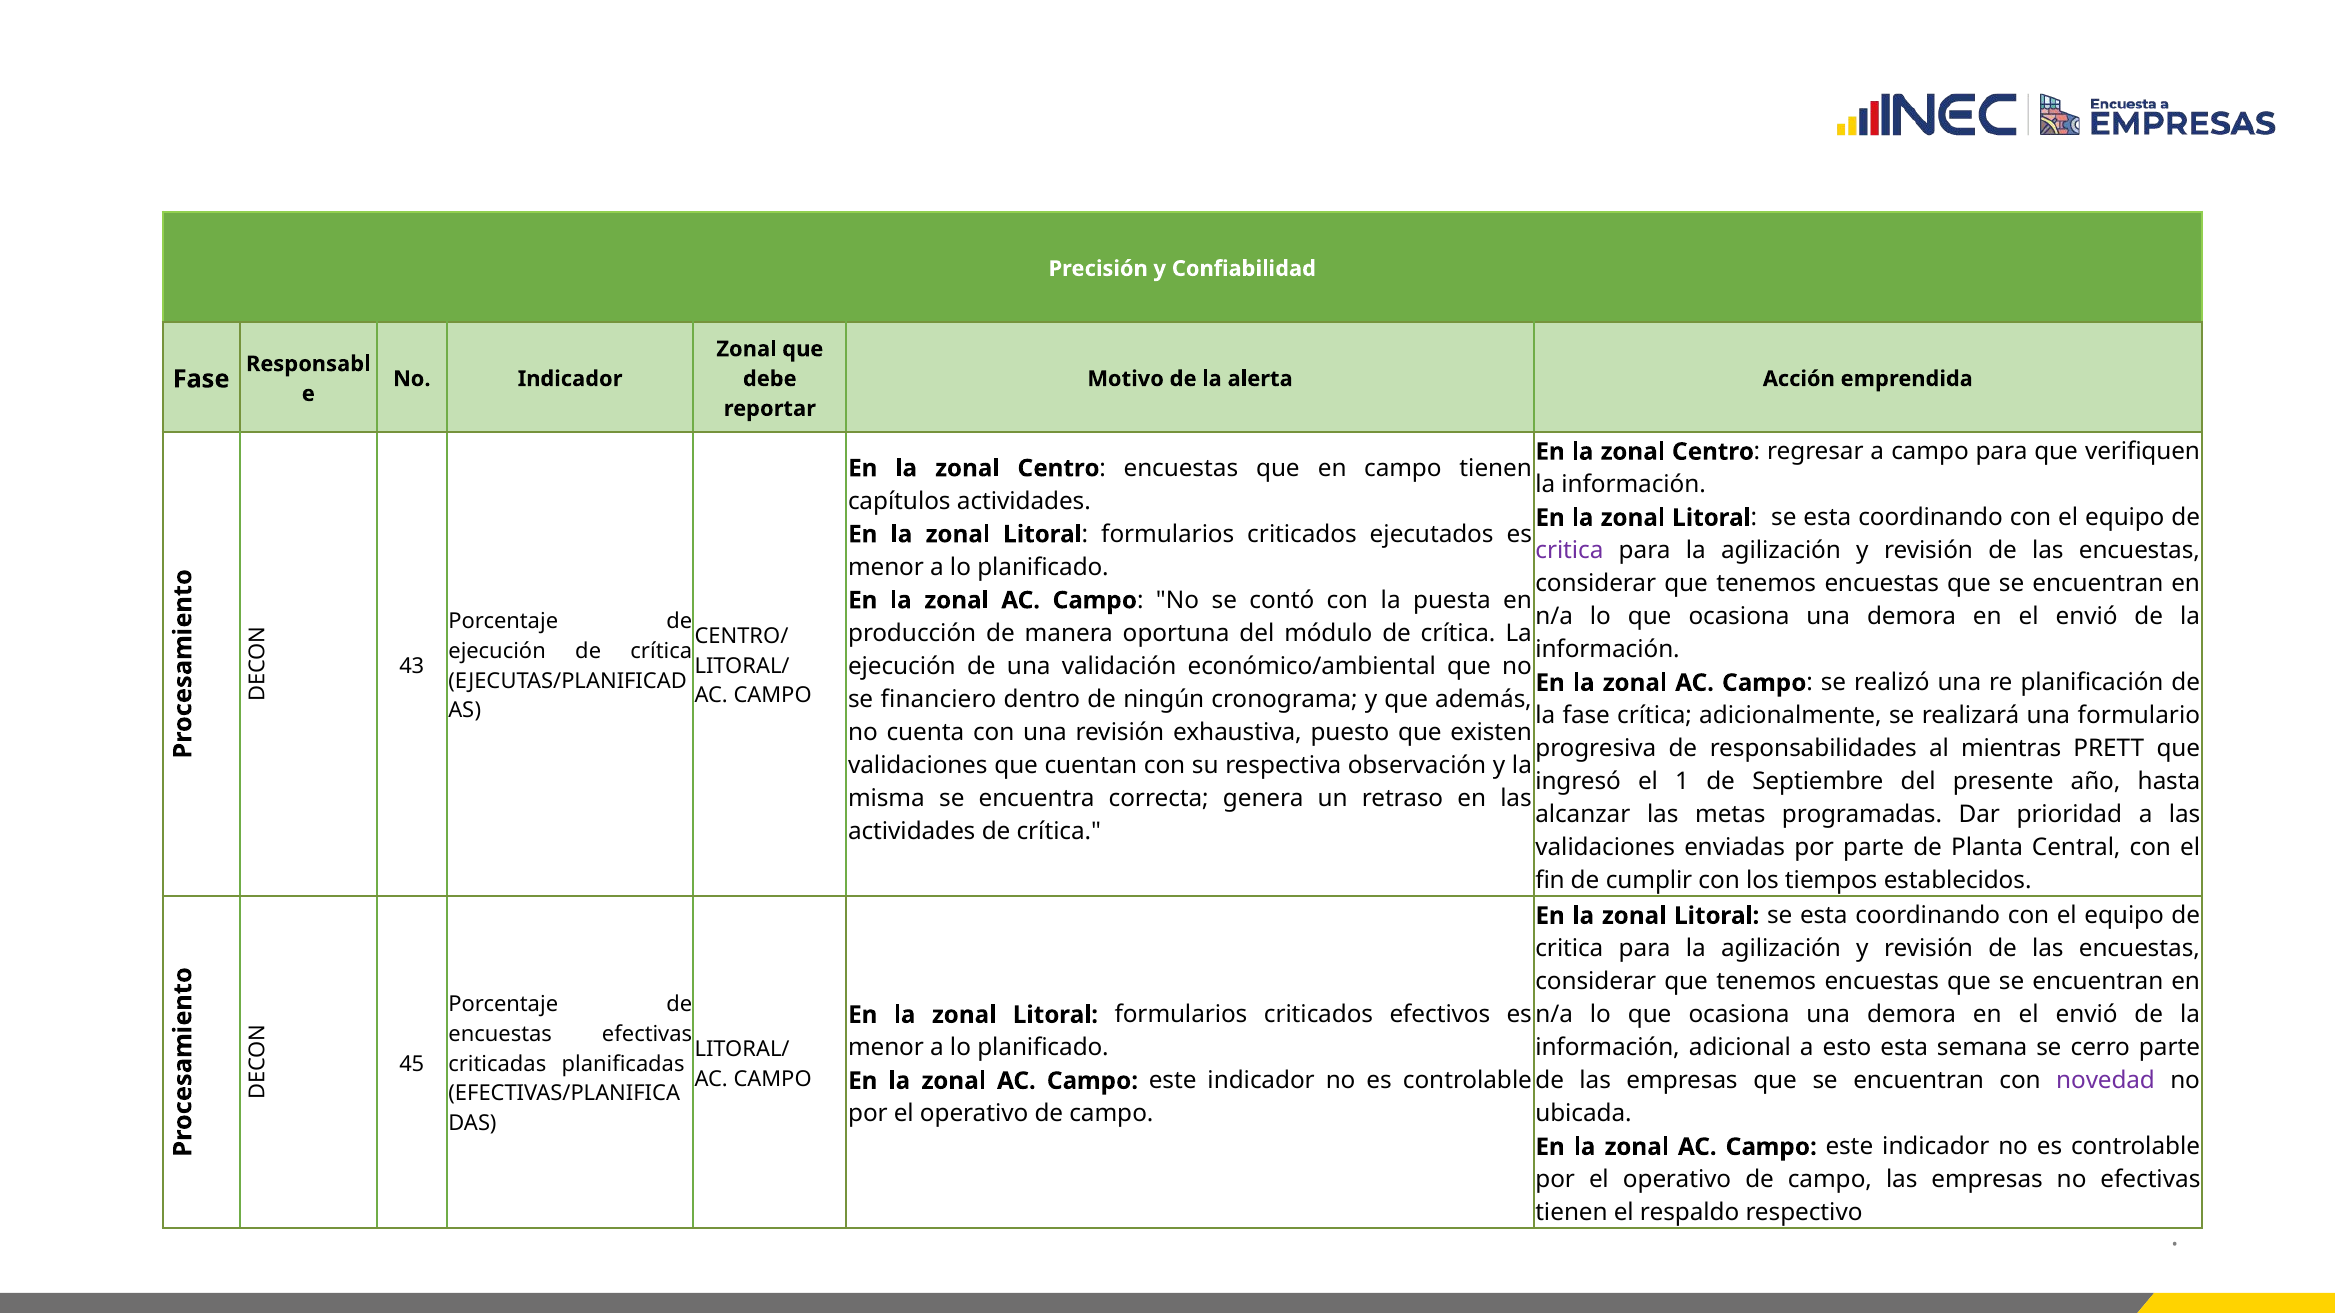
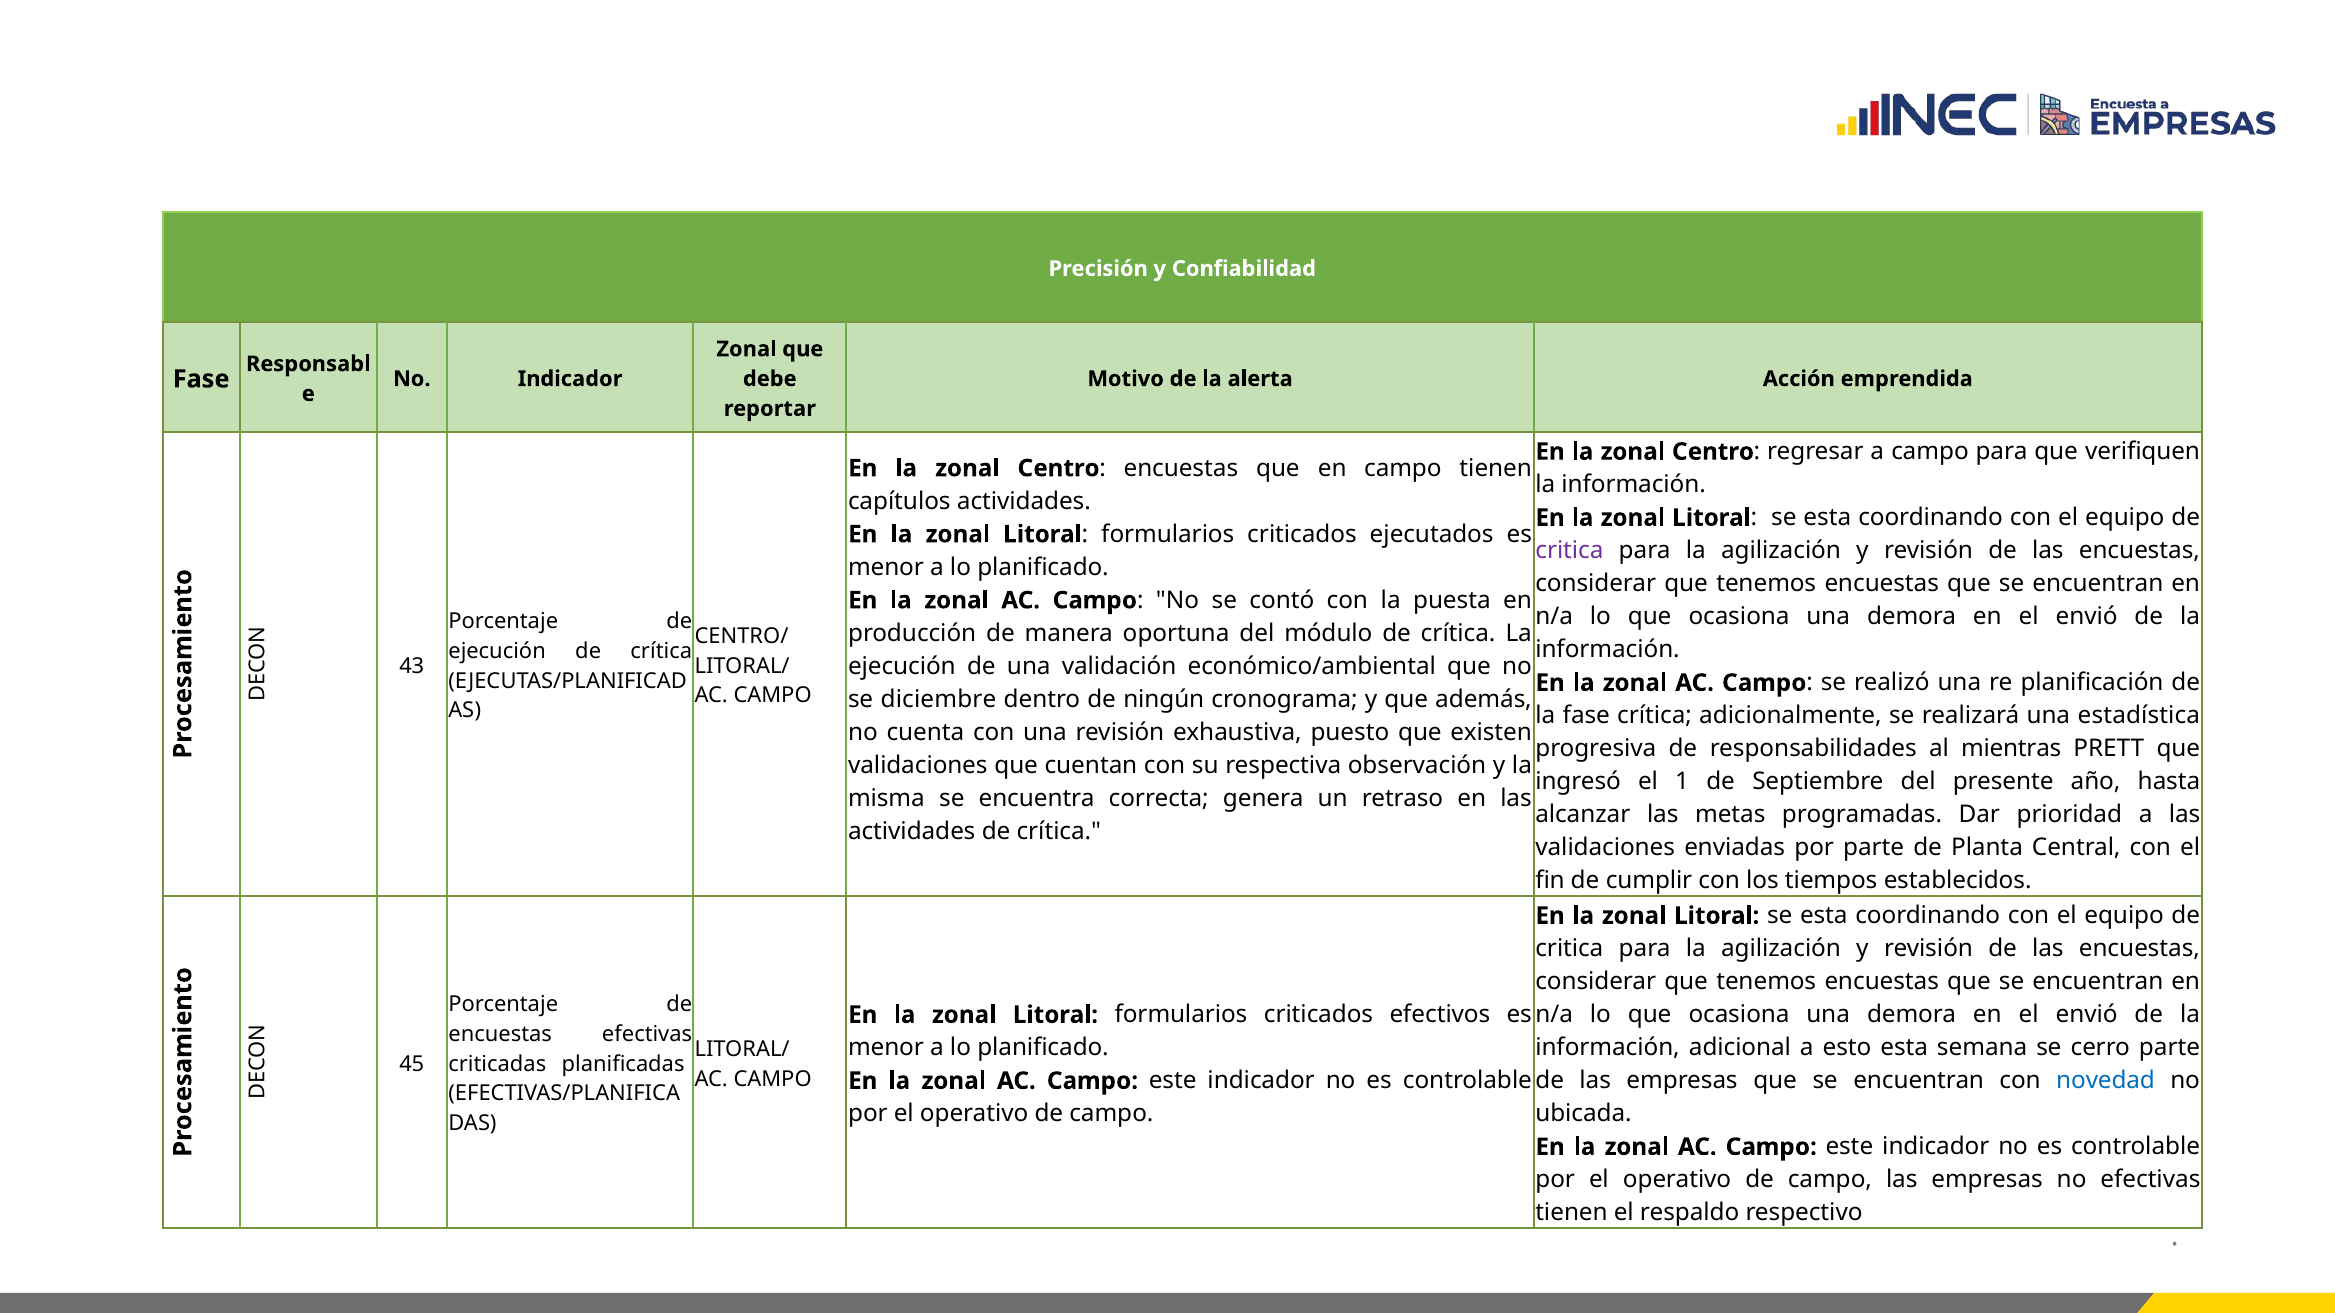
financiero: financiero -> diciembre
formulario: formulario -> estadística
novedad colour: purple -> blue
